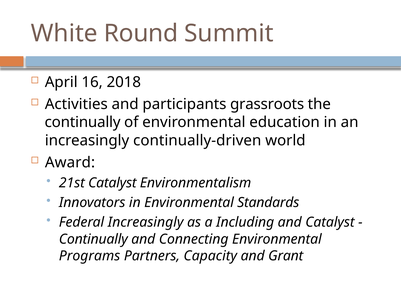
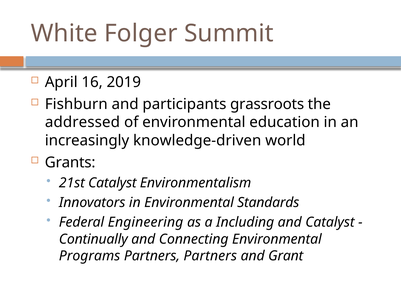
Round: Round -> Folger
2018: 2018 -> 2019
Activities: Activities -> Fishburn
continually at (83, 122): continually -> addressed
continually-driven: continually-driven -> knowledge-driven
Award: Award -> Grants
Federal Increasingly: Increasingly -> Engineering
Partners Capacity: Capacity -> Partners
